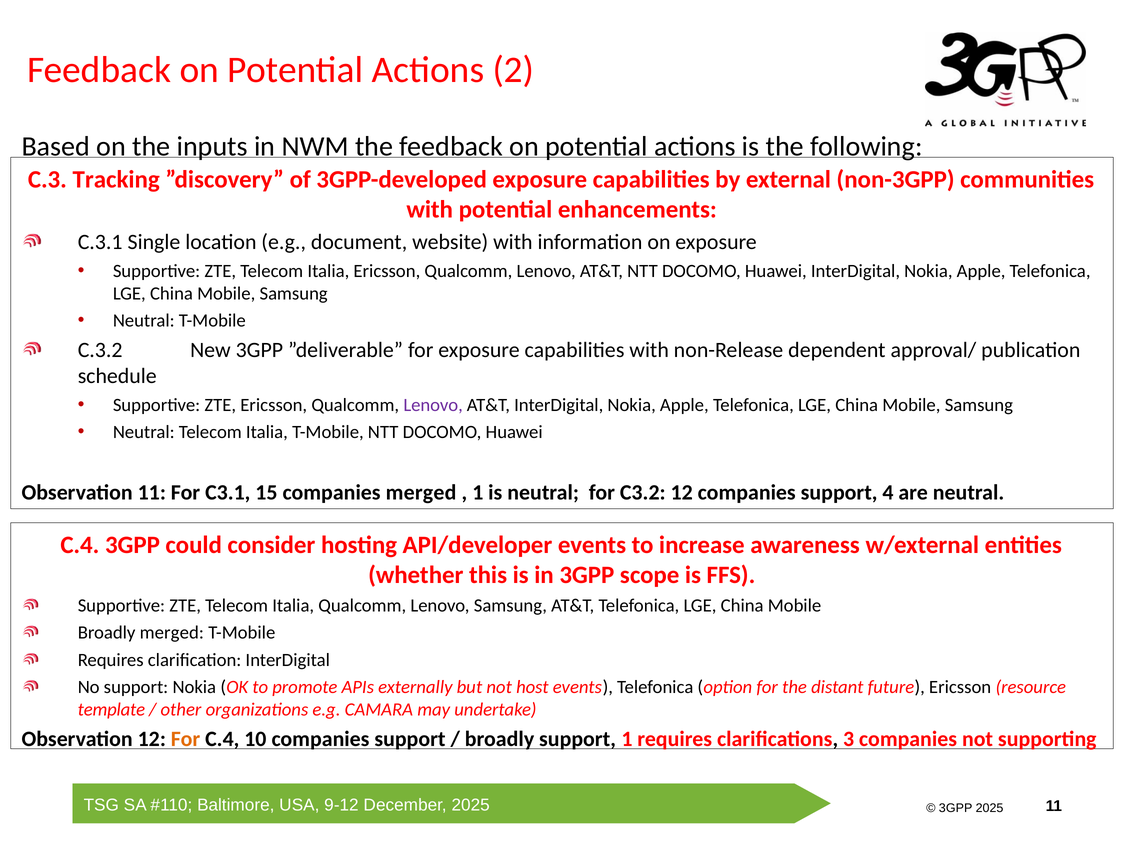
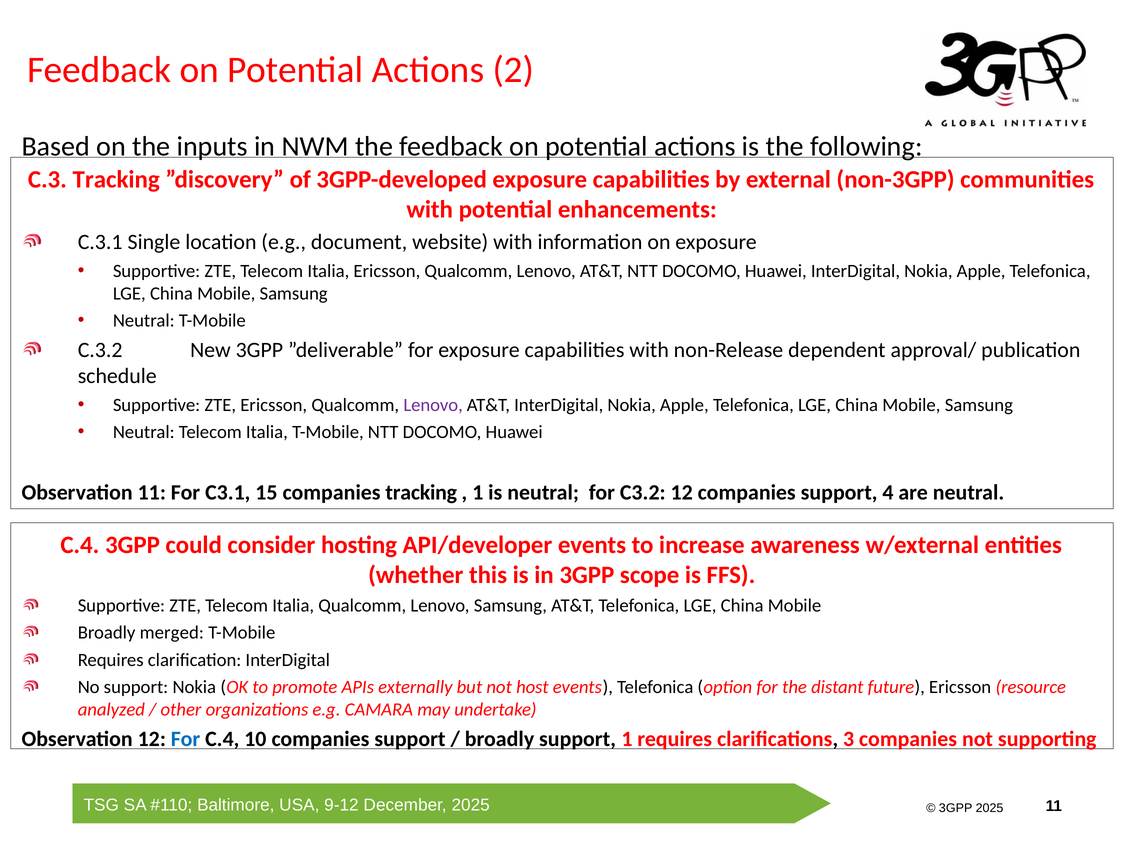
companies merged: merged -> tracking
template: template -> analyzed
For at (185, 739) colour: orange -> blue
